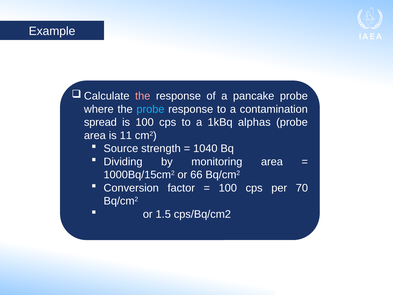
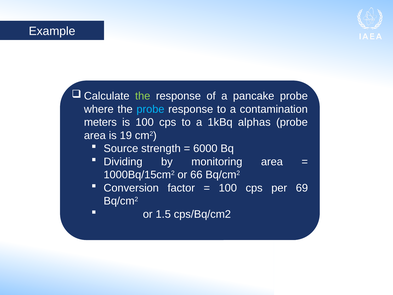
the at (143, 96) colour: pink -> light green
spread: spread -> meters
11: 11 -> 19
1040: 1040 -> 6000
70: 70 -> 69
